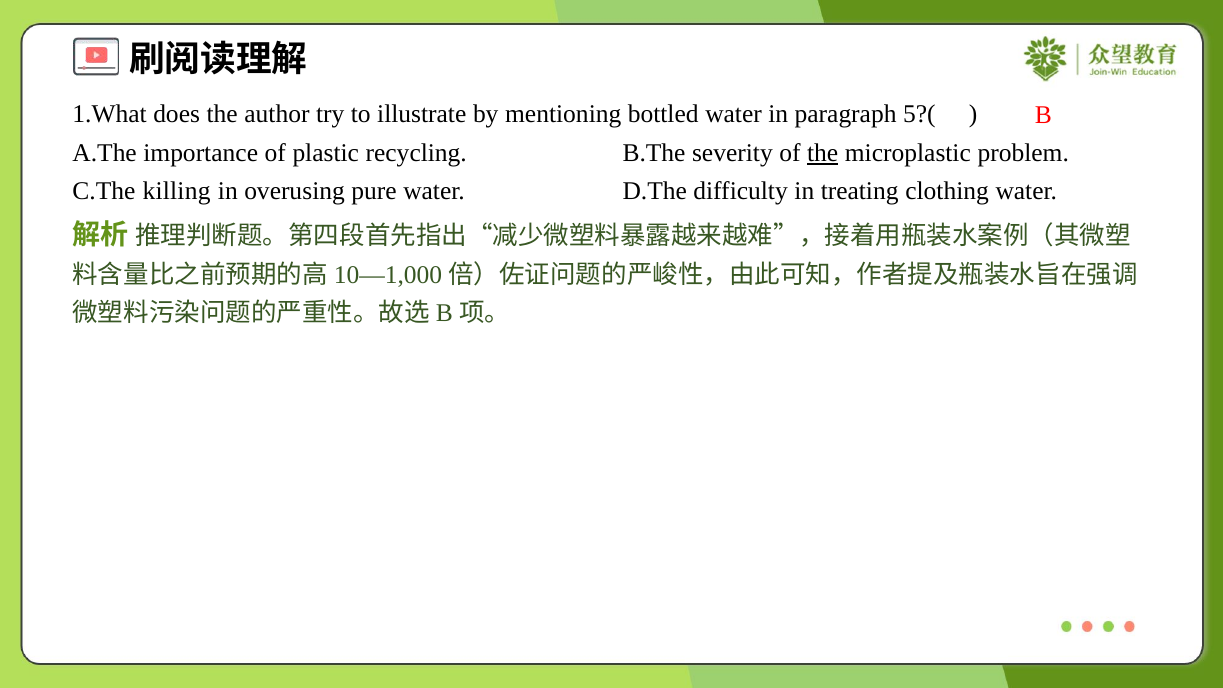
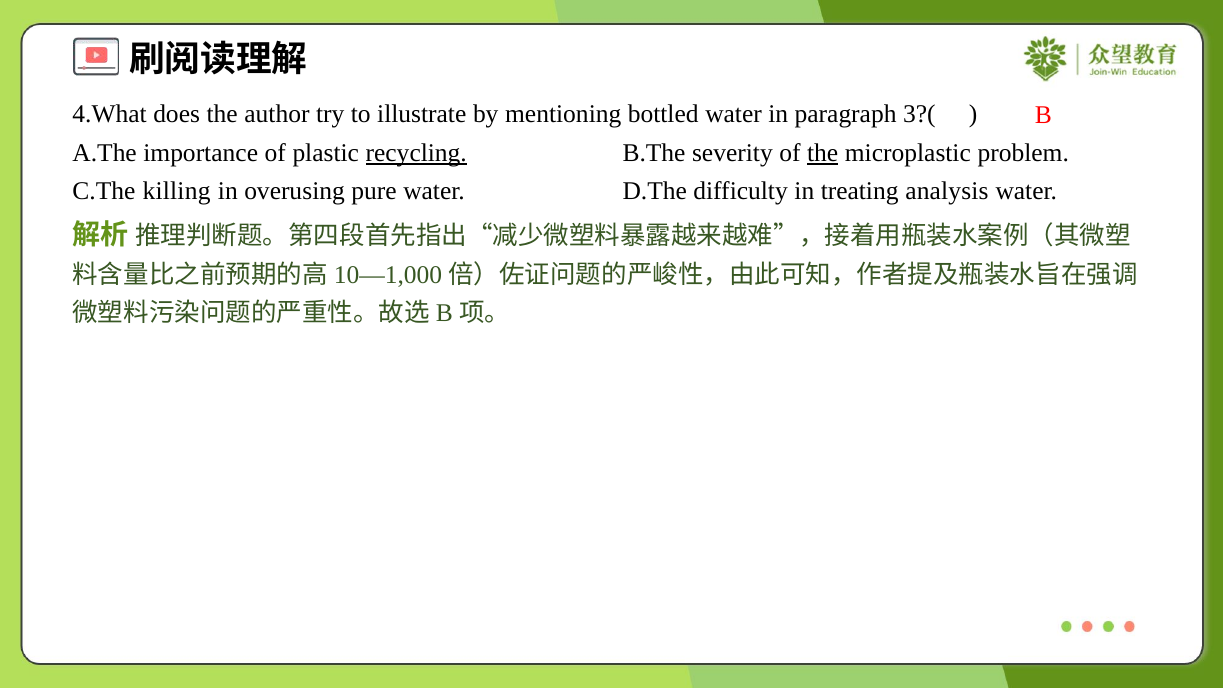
1.What: 1.What -> 4.What
5?(: 5?( -> 3?(
recycling underline: none -> present
clothing: clothing -> analysis
